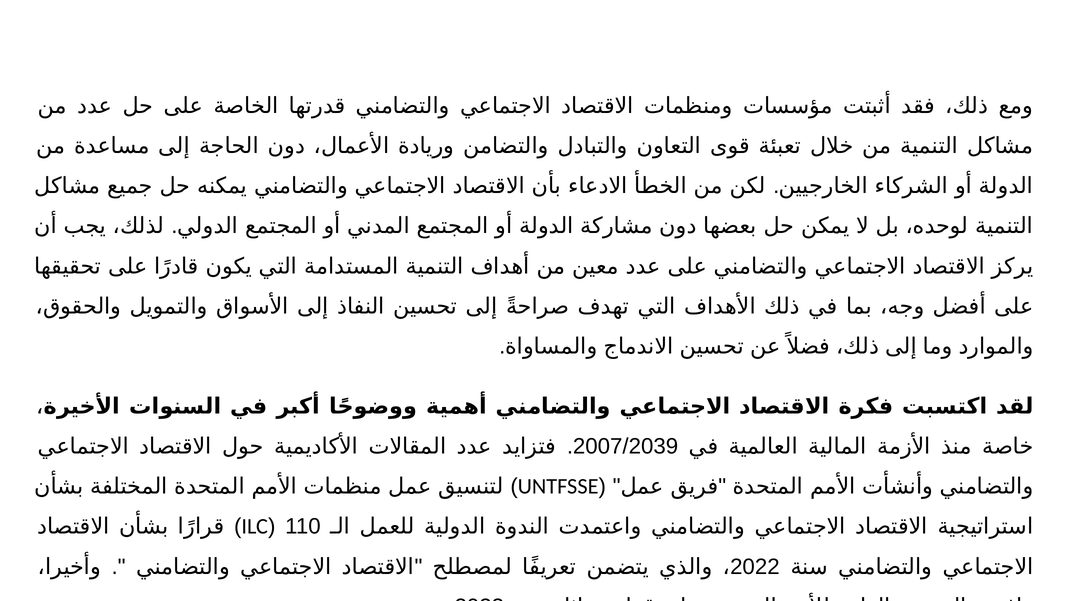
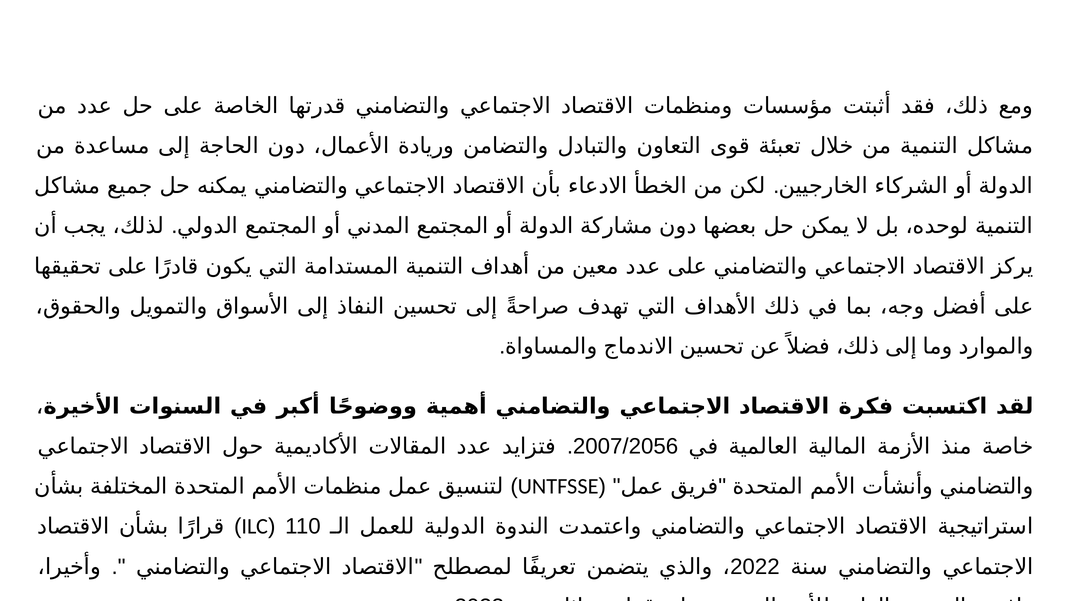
2007/2039: 2007/2039 -> 2007/2056
